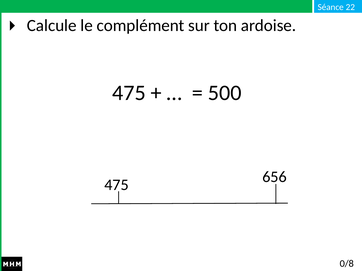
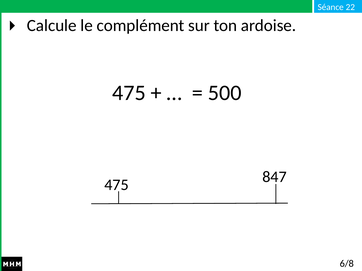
656: 656 -> 847
0/8: 0/8 -> 6/8
